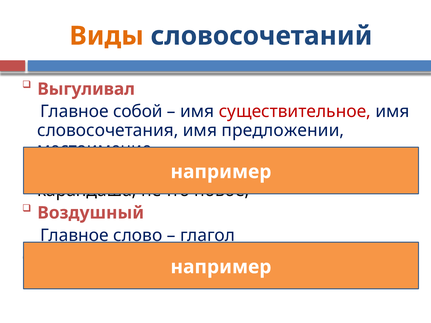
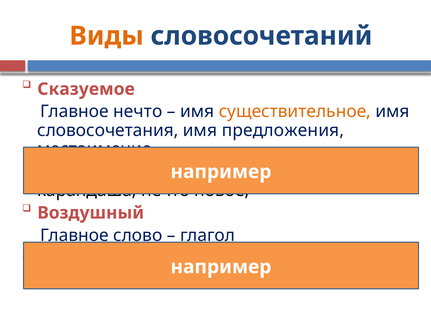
Выгуливал: Выгуливал -> Сказуемое
Главное собой: собой -> нечто
существительное colour: red -> orange
предложении: предложении -> предложения
